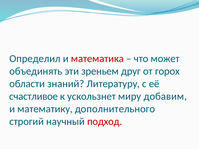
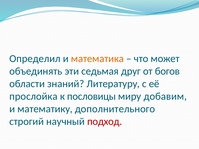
математика colour: red -> orange
зреньем: зреньем -> седьмая
горох: горох -> богов
счастливое: счастливое -> прослойка
ускользнет: ускользнет -> пословицы
